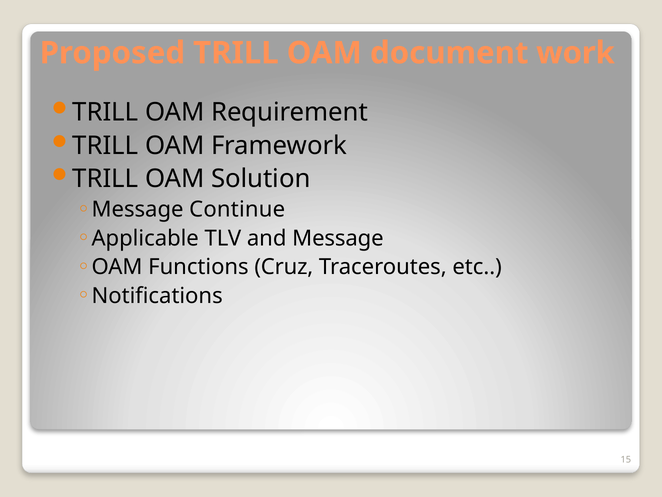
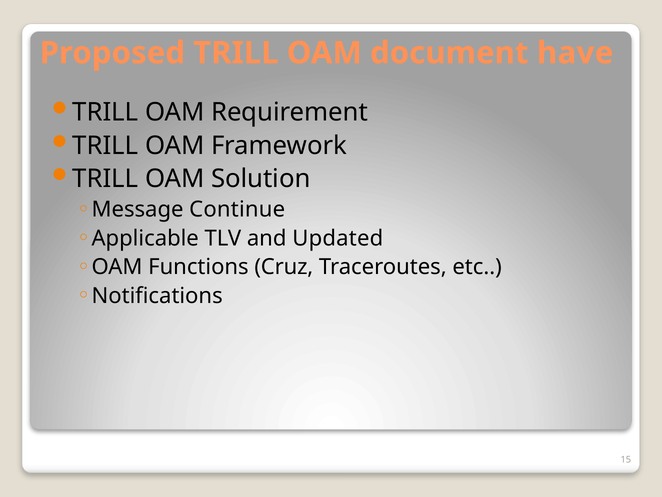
work: work -> have
and Message: Message -> Updated
